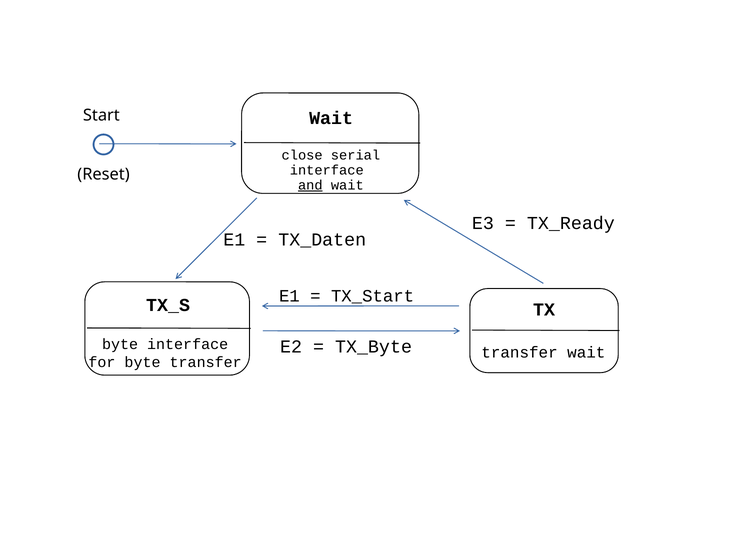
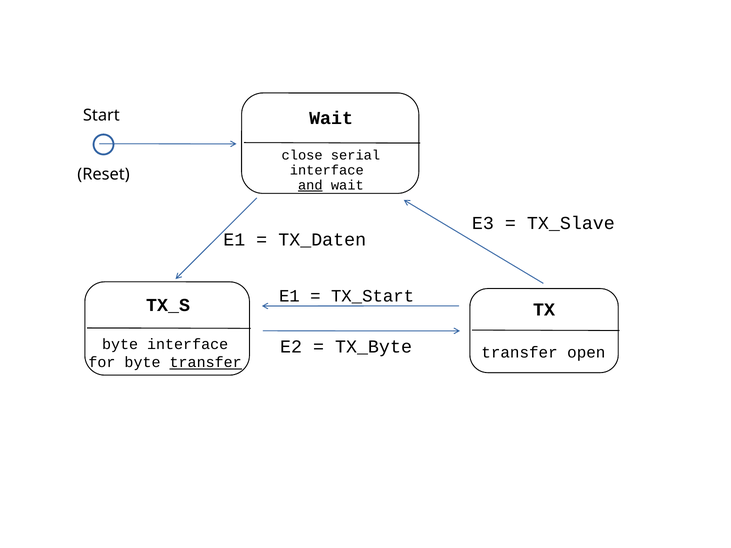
TX_Ready: TX_Ready -> TX_Slave
transfer wait: wait -> open
transfer at (206, 363) underline: none -> present
